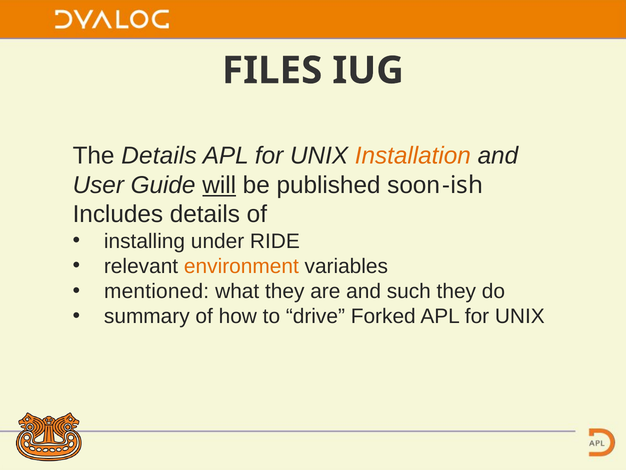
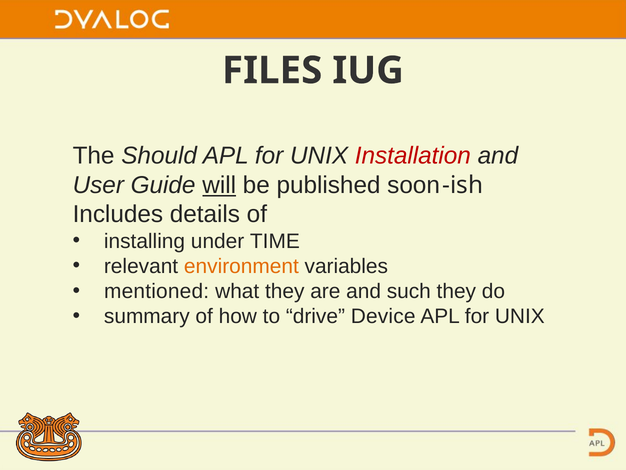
The Details: Details -> Should
Installation colour: orange -> red
RIDE: RIDE -> TIME
Forked: Forked -> Device
